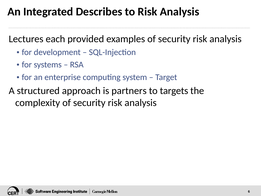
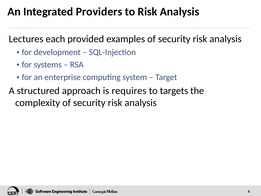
Describes: Describes -> Providers
partners: partners -> requires
